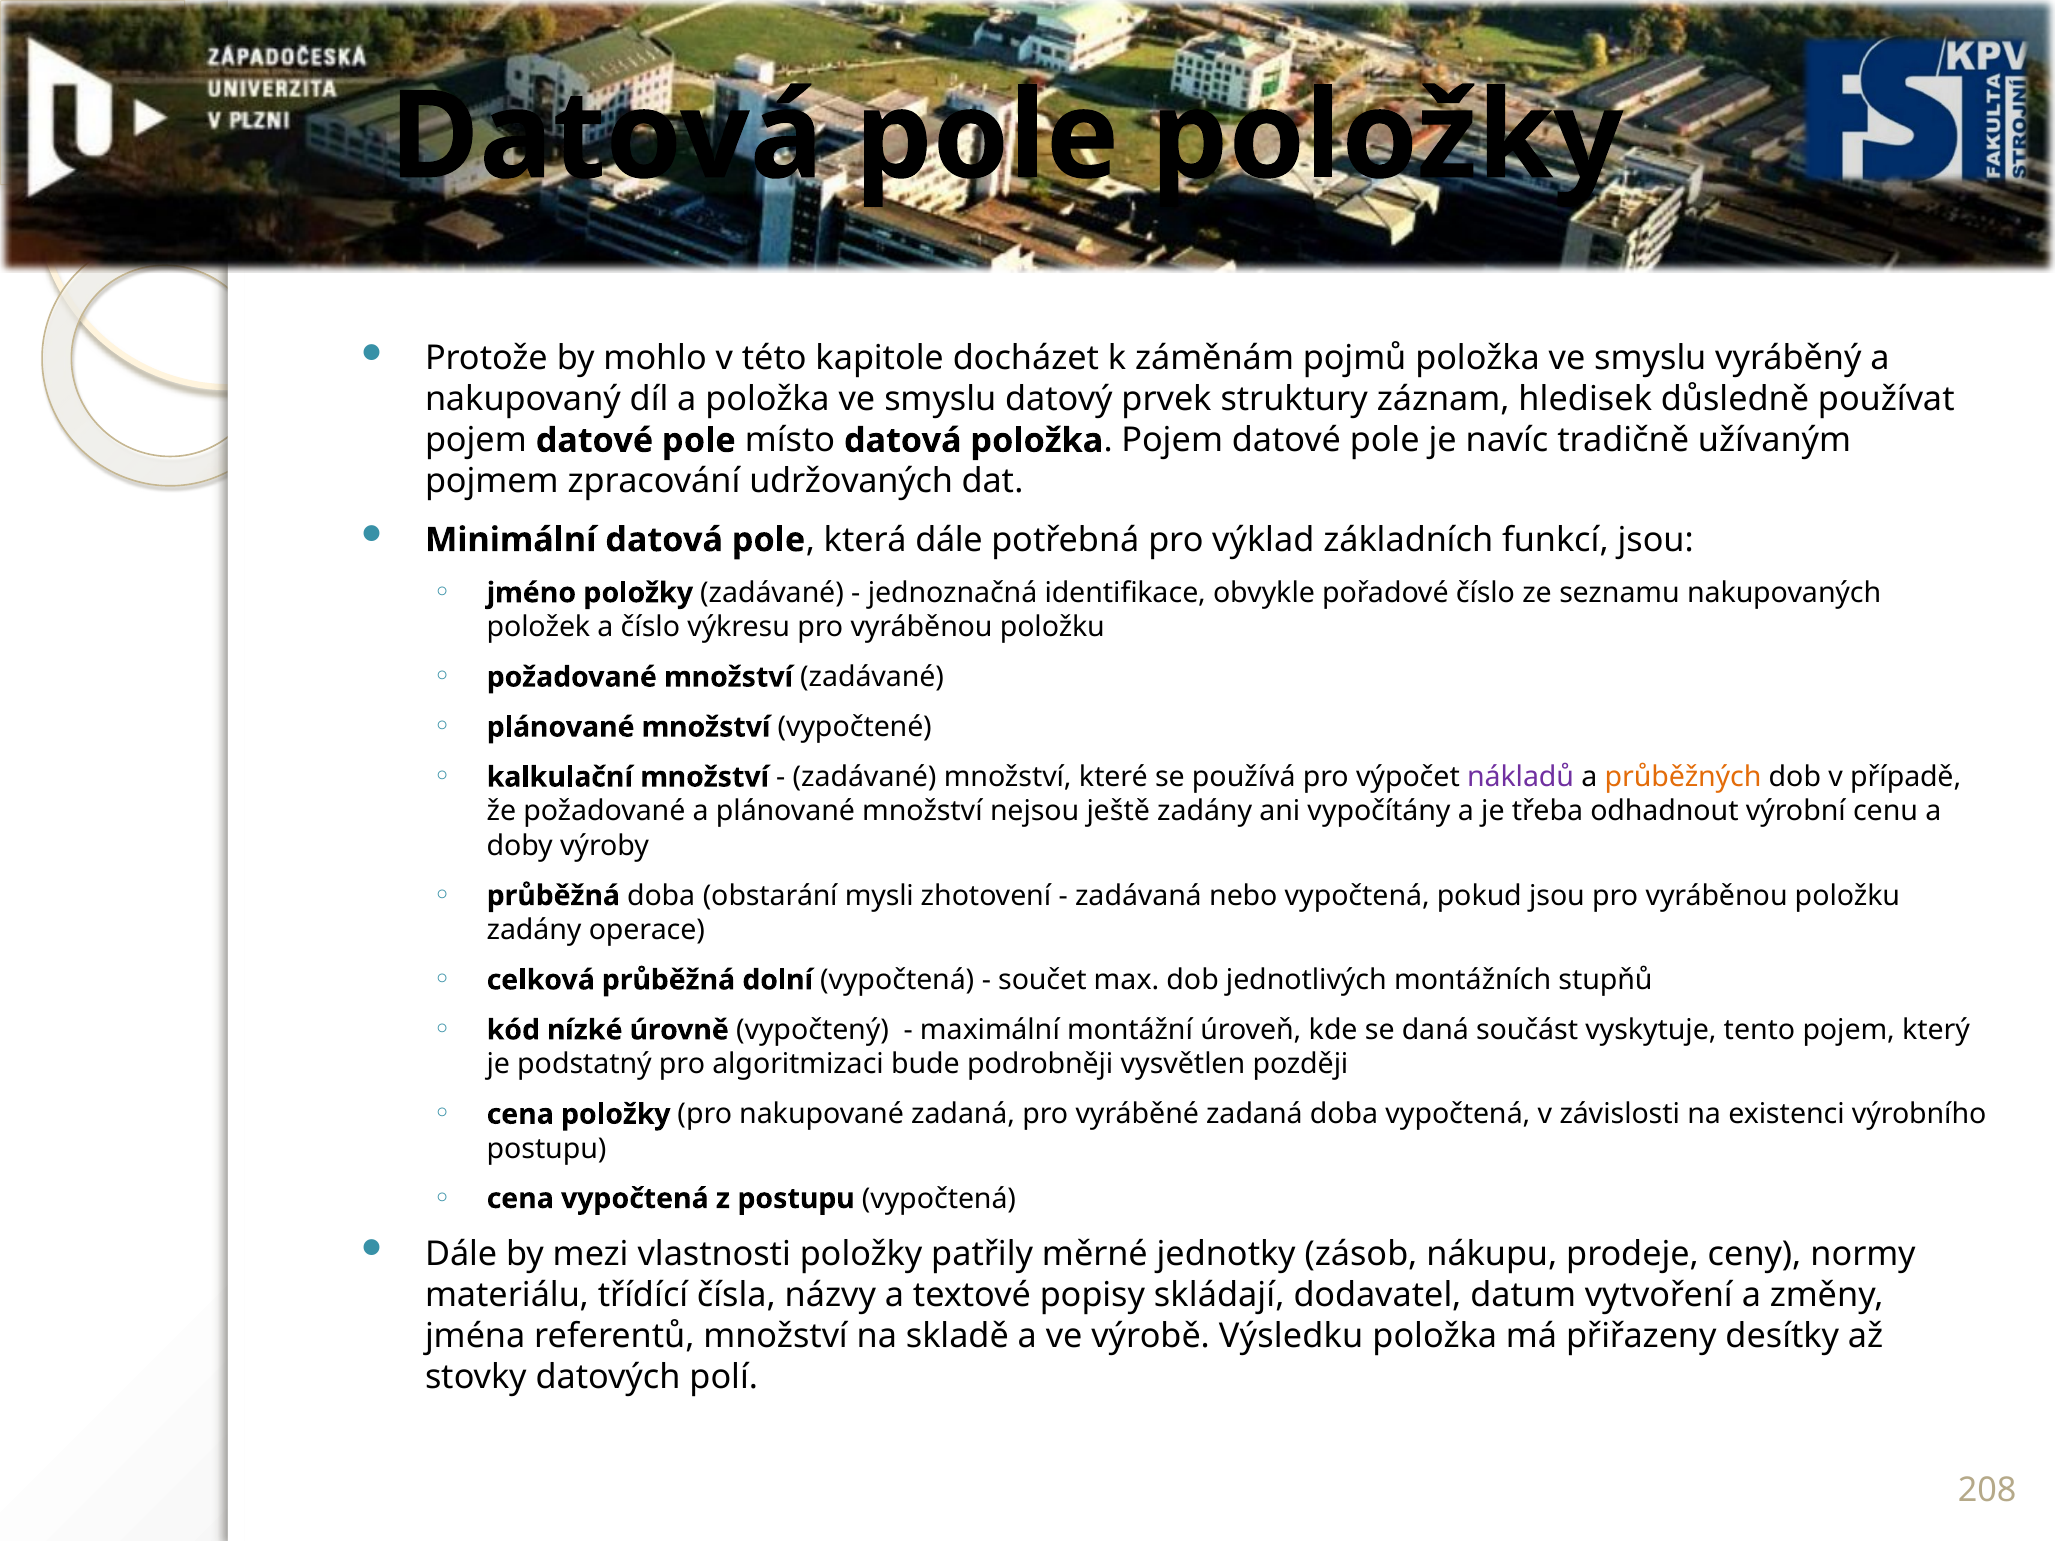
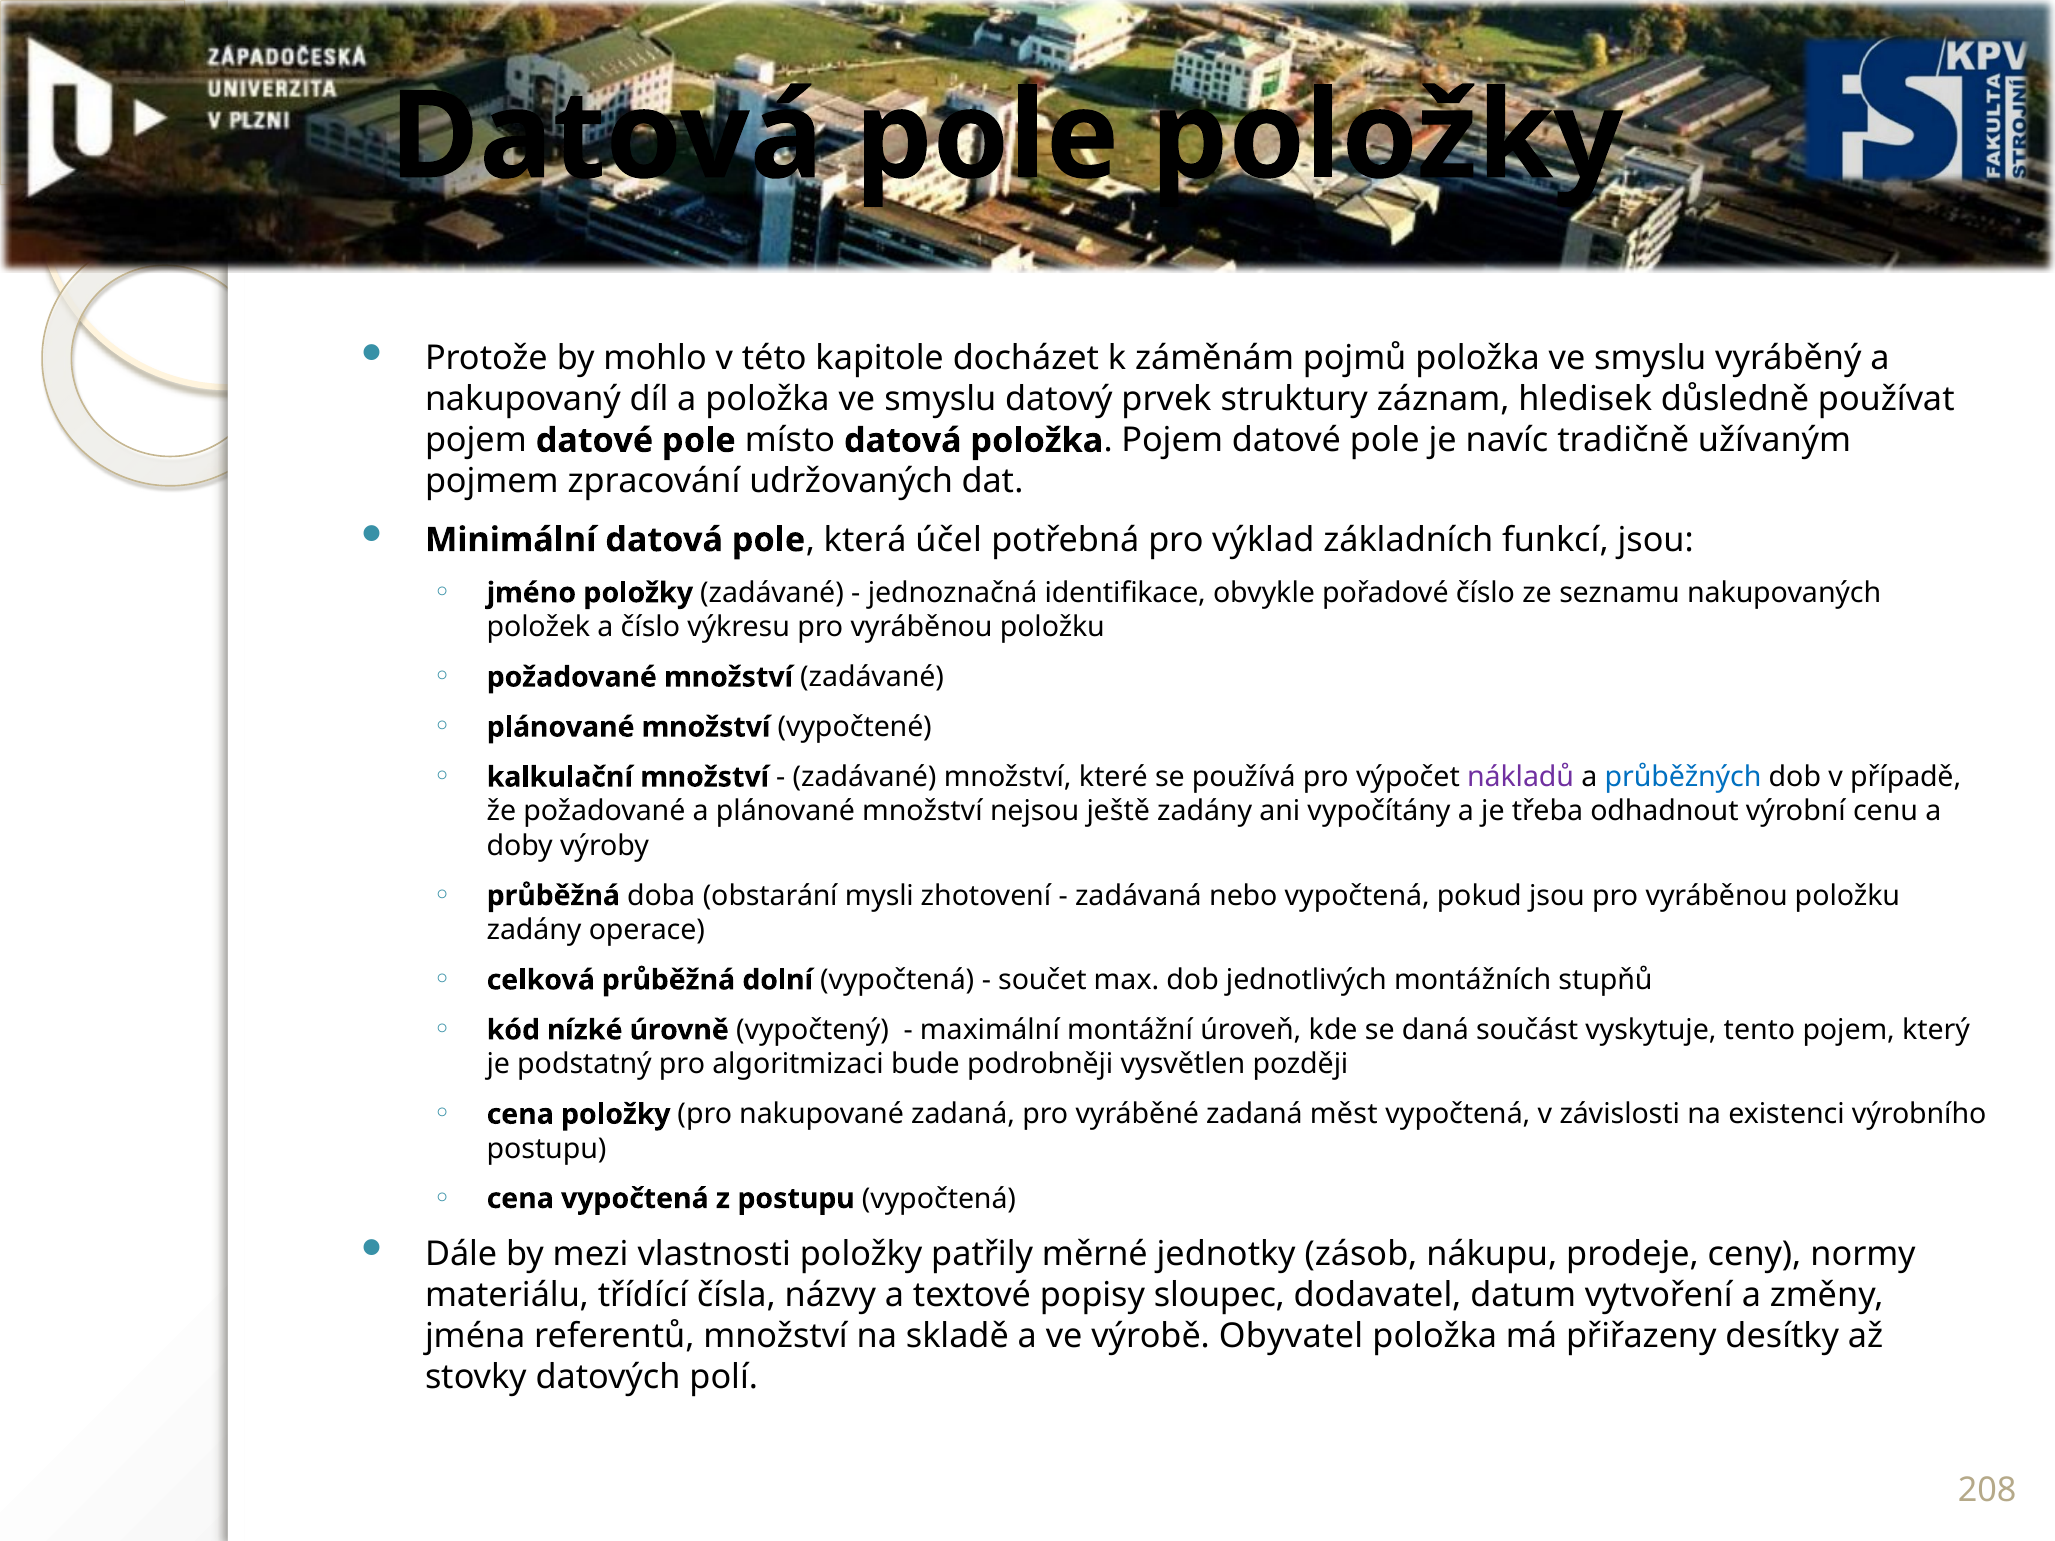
která dále: dále -> účel
průběžných colour: orange -> blue
zadaná doba: doba -> měst
skládají: skládají -> sloupec
Výsledku: Výsledku -> Obyvatel
